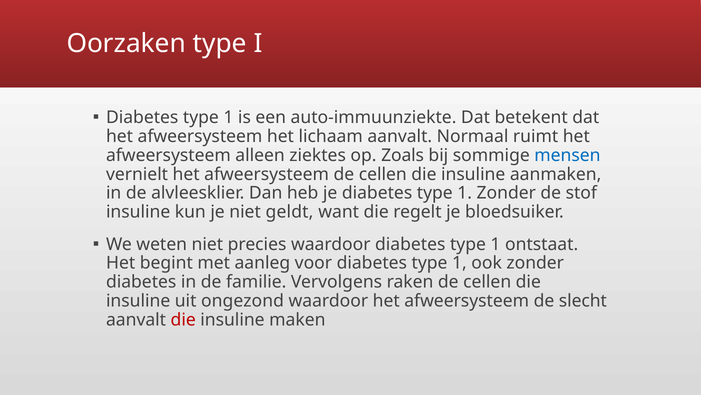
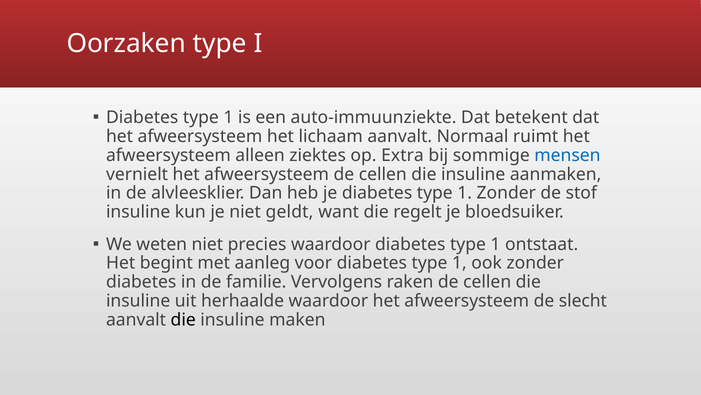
Zoals: Zoals -> Extra
ongezond: ongezond -> herhaalde
die at (183, 319) colour: red -> black
